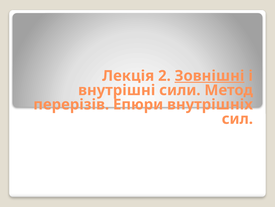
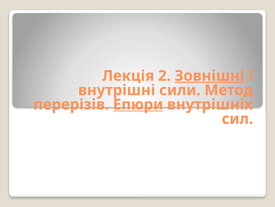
Епюри underline: none -> present
